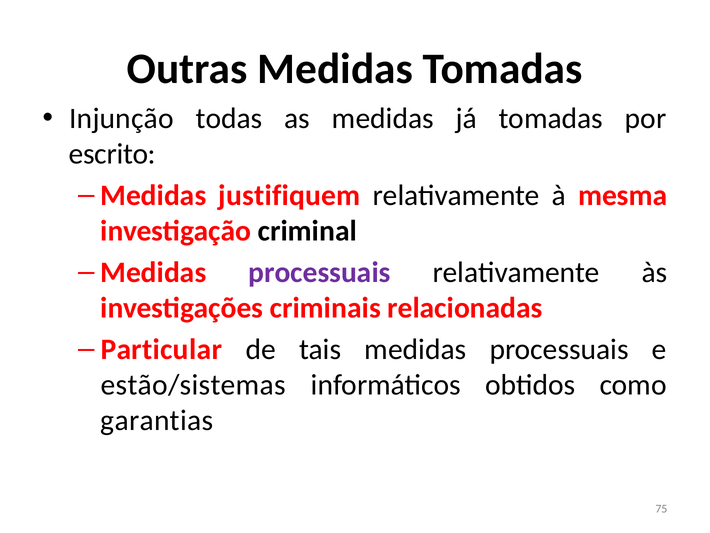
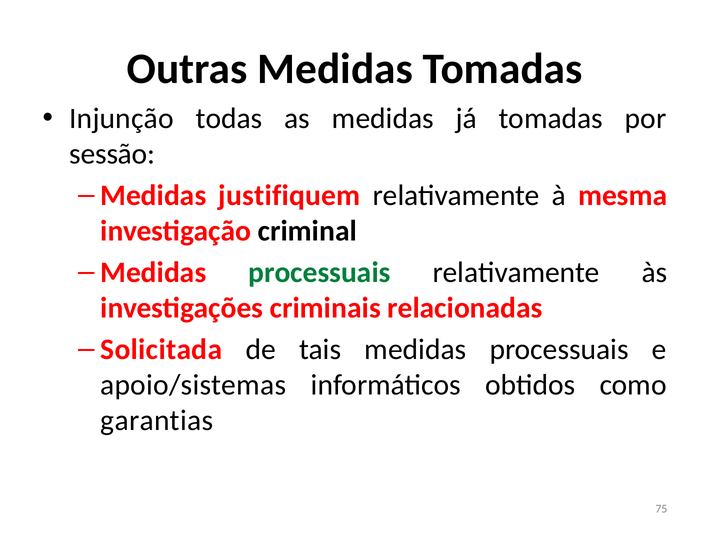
escrito: escrito -> sessão
processuais at (319, 272) colour: purple -> green
Particular: Particular -> Solicitada
estão/sistemas: estão/sistemas -> apoio/sistemas
